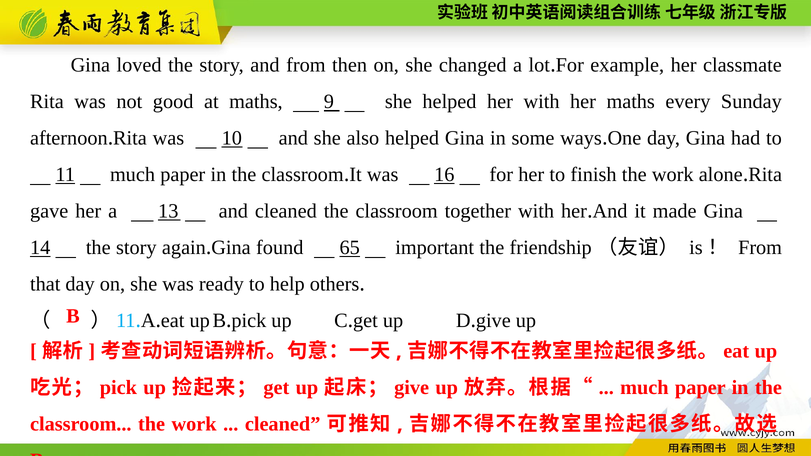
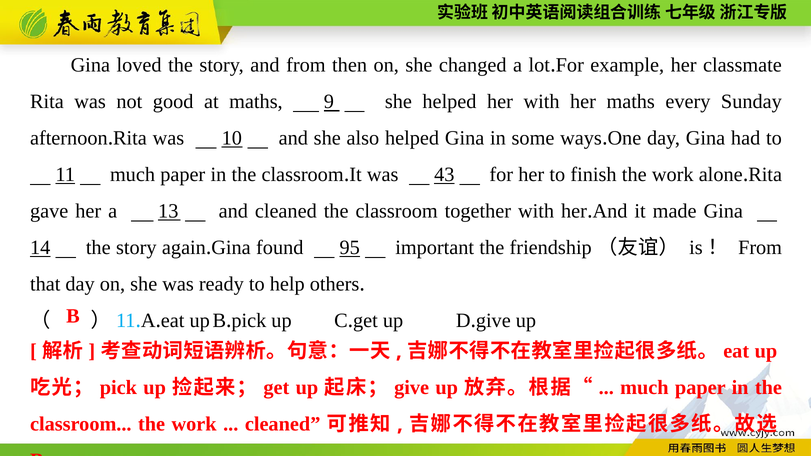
16: 16 -> 43
65: 65 -> 95
